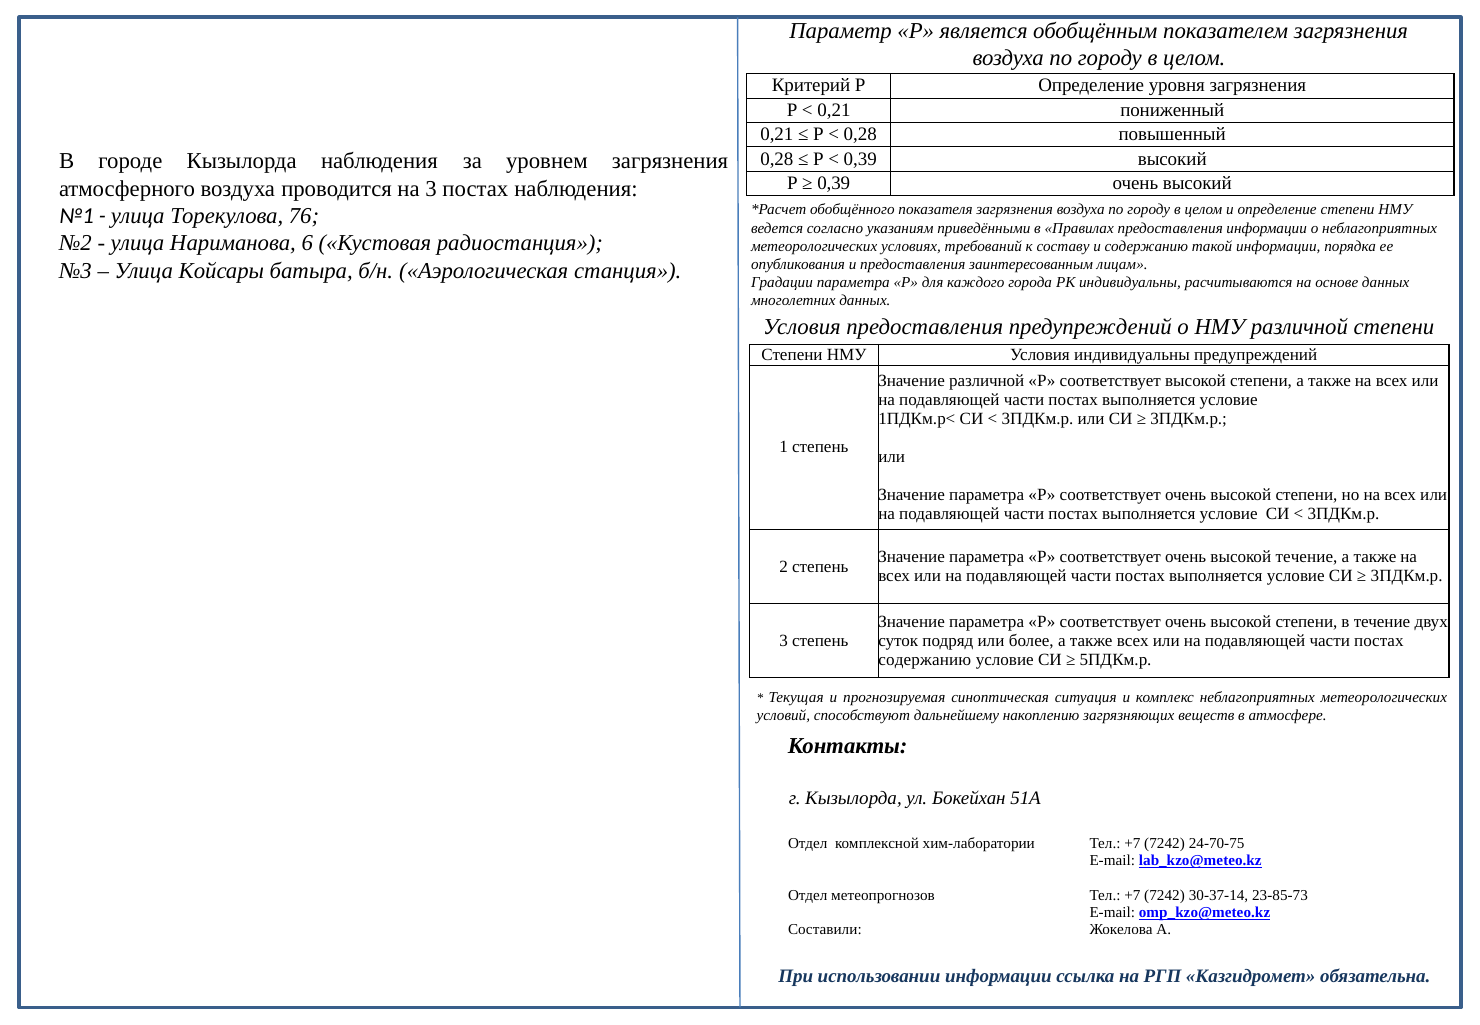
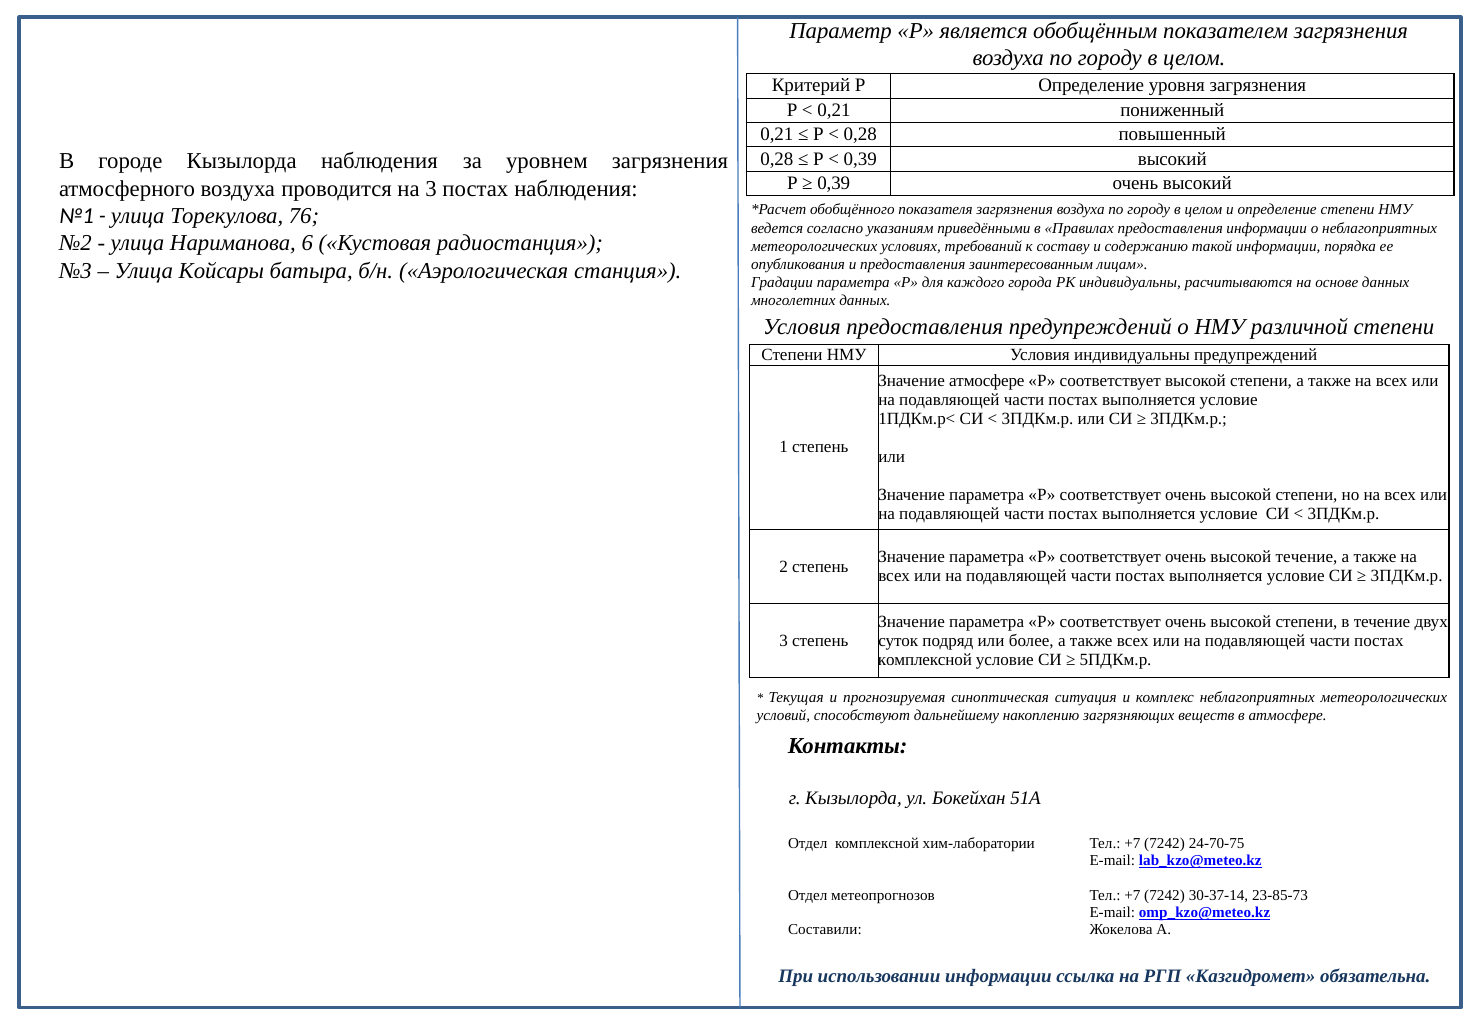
Значение различной: различной -> атмосфере
содержанию at (925, 659): содержанию -> комплексной
